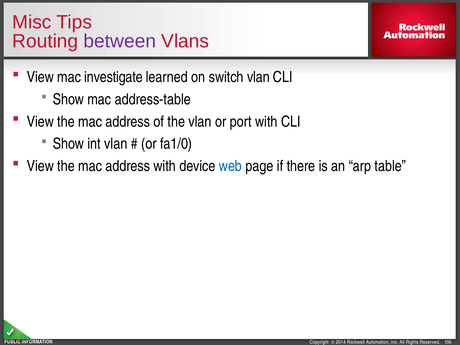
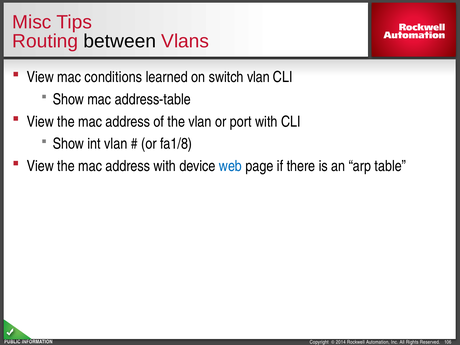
between colour: purple -> black
investigate: investigate -> conditions
fa1/0: fa1/0 -> fa1/8
